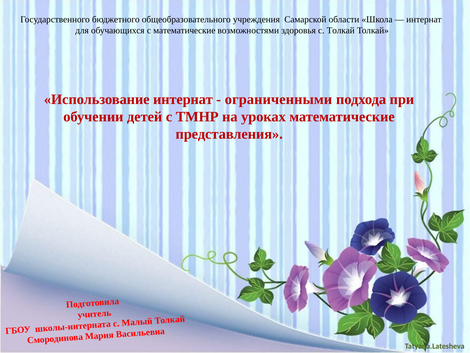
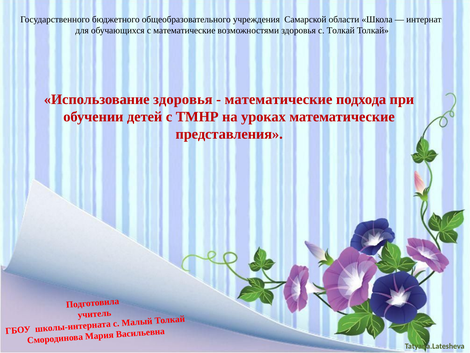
Использование интернат: интернат -> здоровья
ограниченными at (278, 99): ограниченными -> математические
